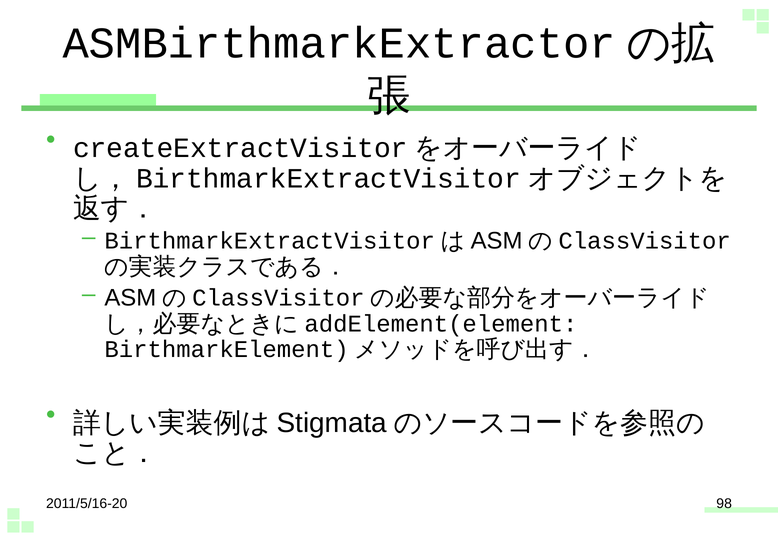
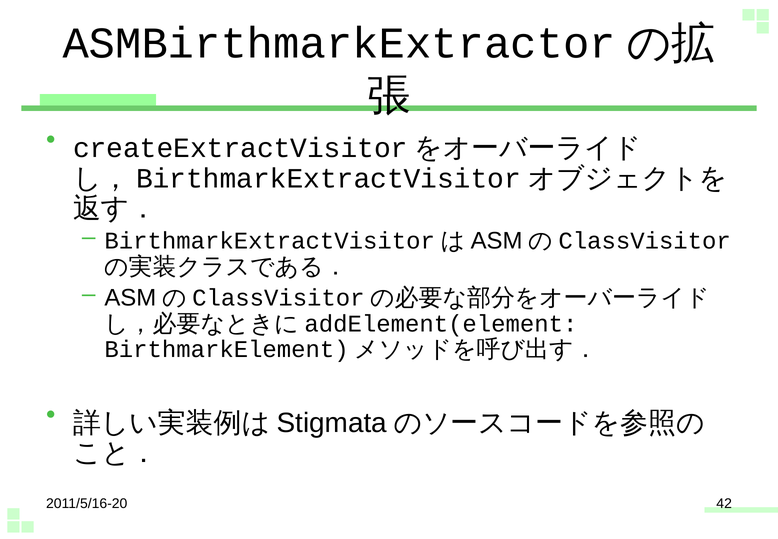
98: 98 -> 42
